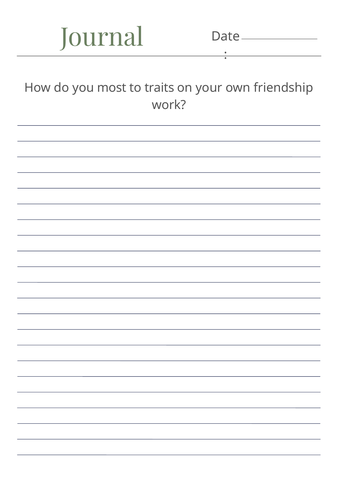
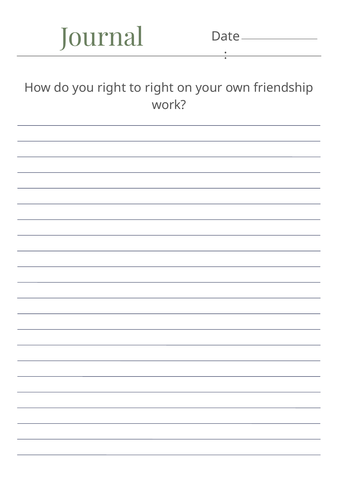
you most: most -> right
to traits: traits -> right
